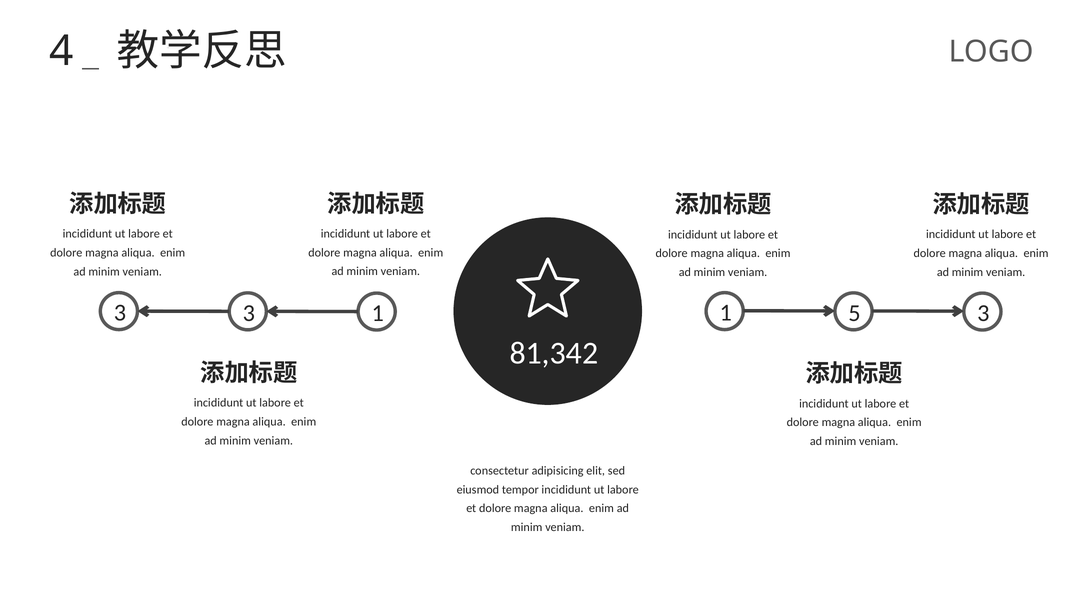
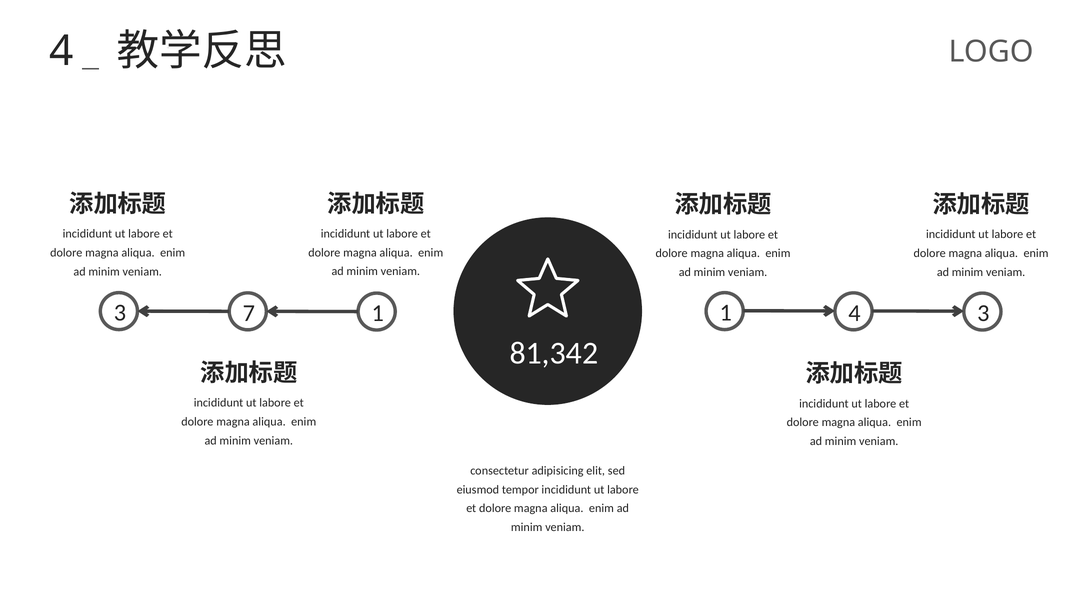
3 3: 3 -> 7
1 5: 5 -> 4
